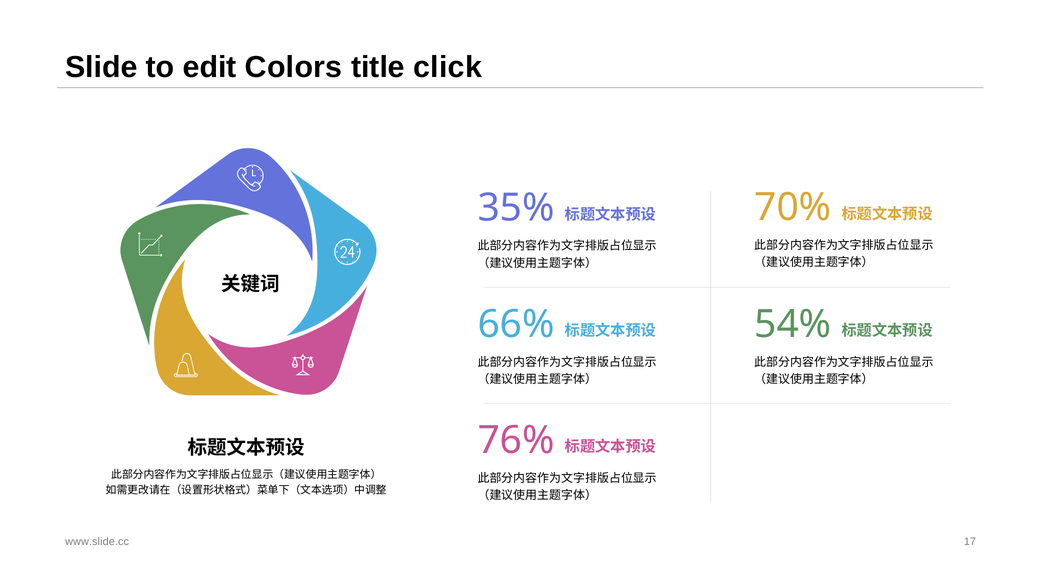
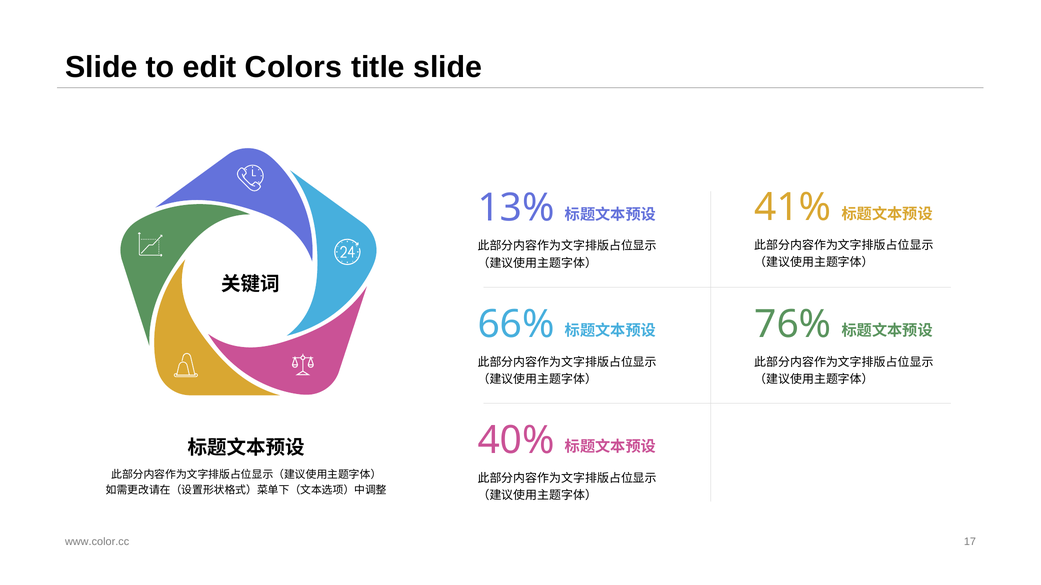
title click: click -> slide
70%: 70% -> 41%
35%: 35% -> 13%
54%: 54% -> 76%
76%: 76% -> 40%
www.slide.cc: www.slide.cc -> www.color.cc
